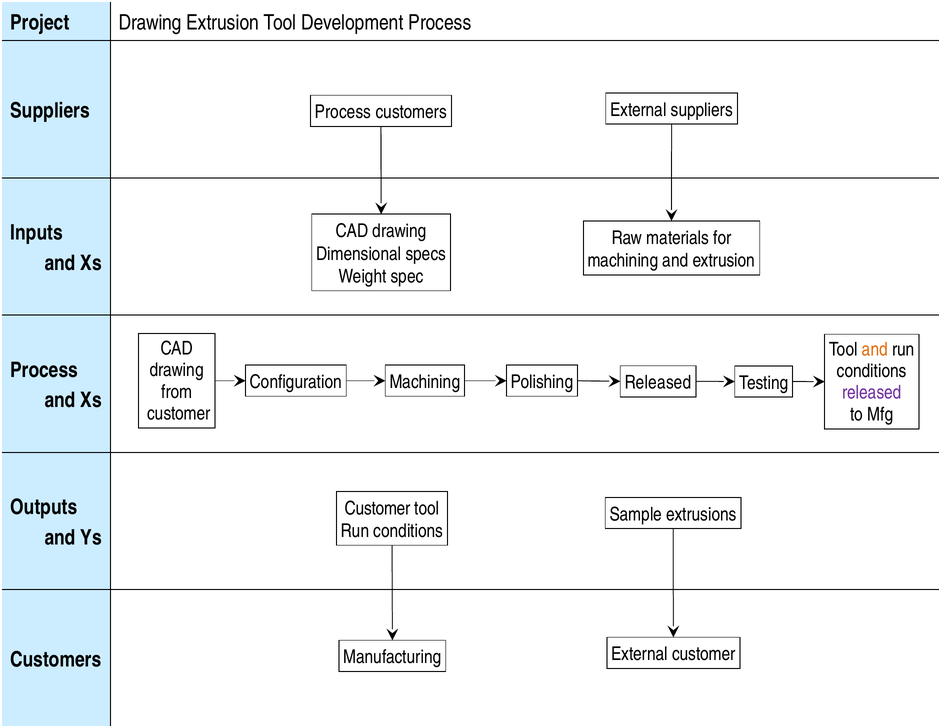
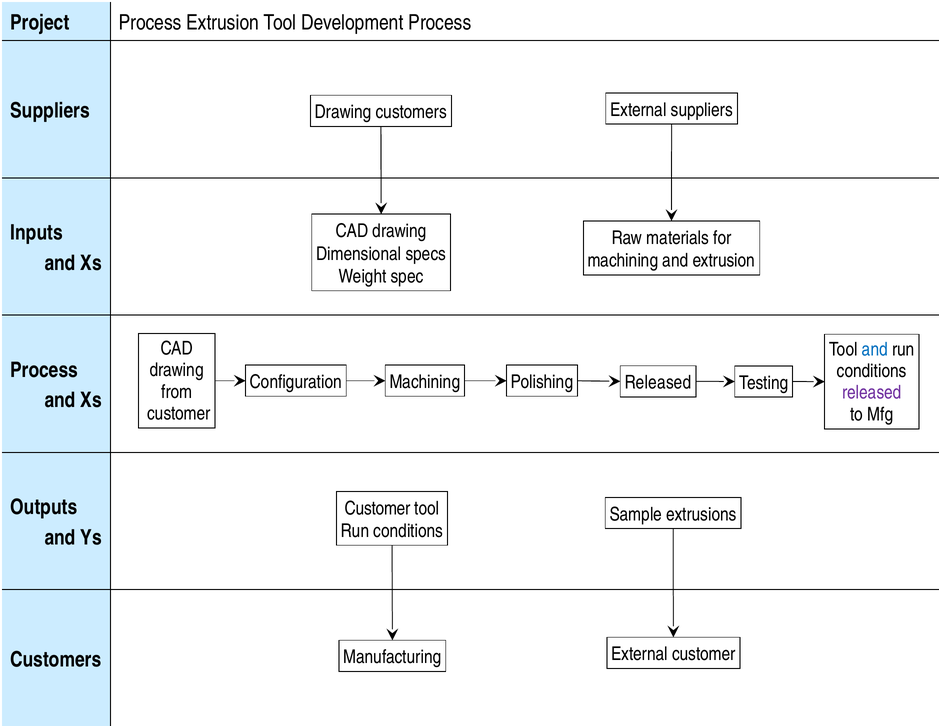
Project Drawing: Drawing -> Process
Process at (343, 112): Process -> Drawing
and at (875, 349) colour: orange -> blue
